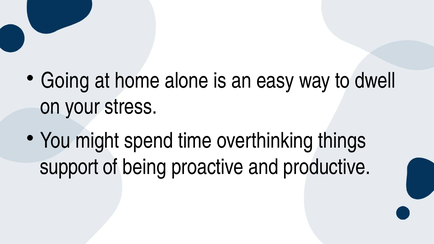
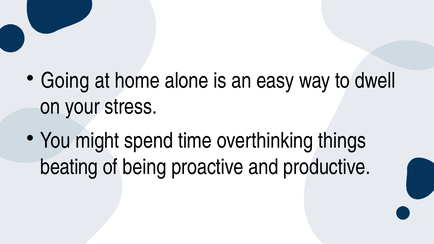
support: support -> beating
